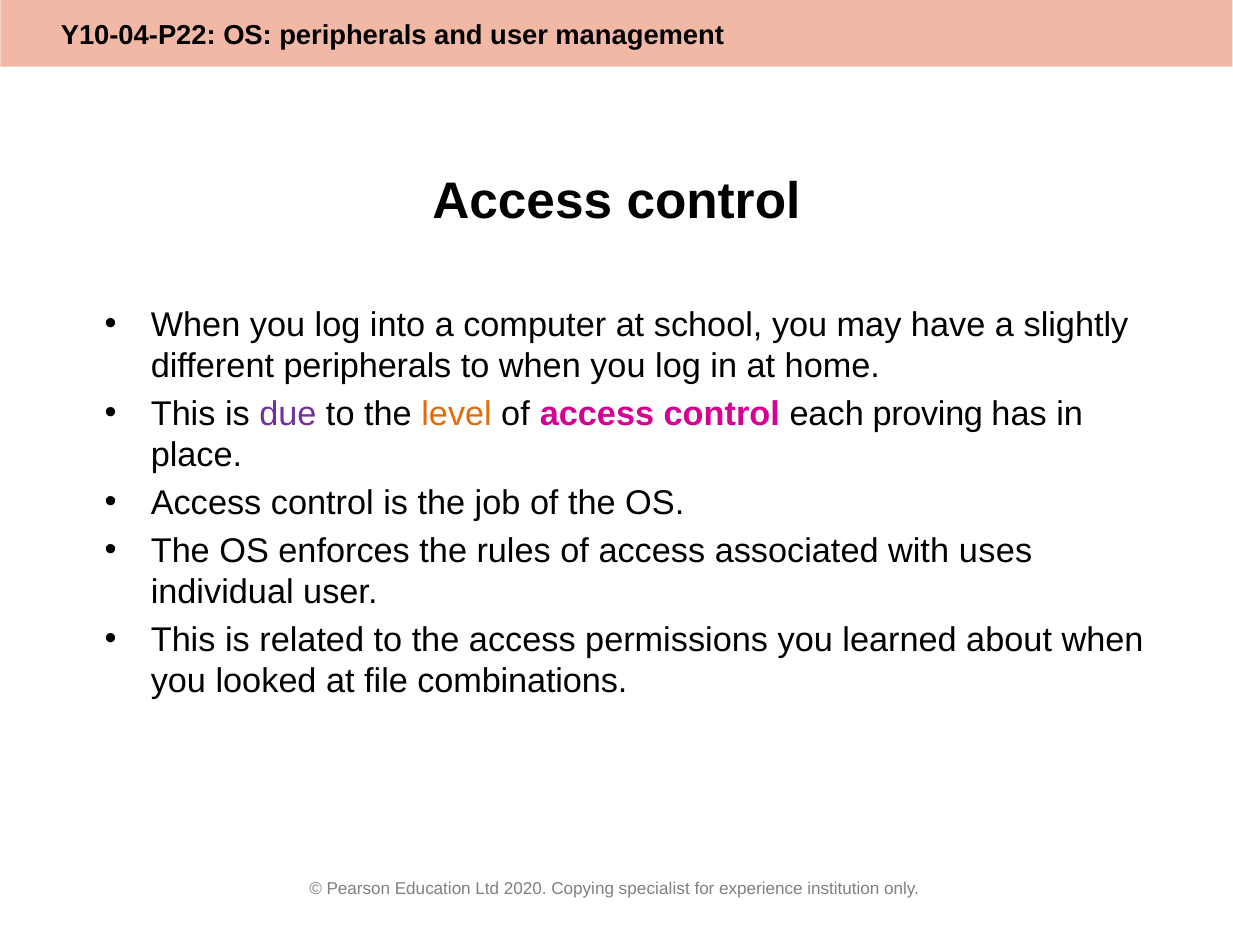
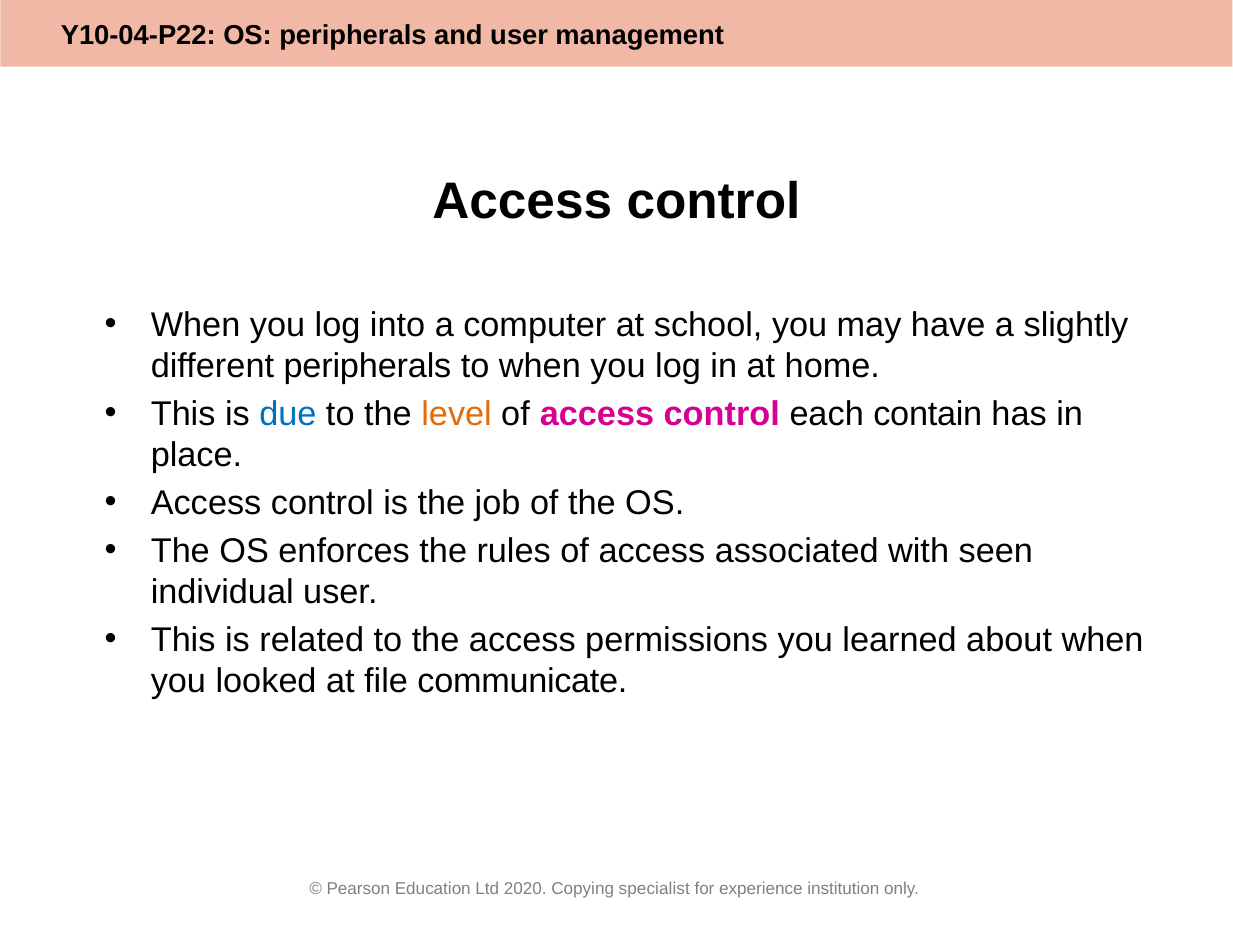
due colour: purple -> blue
proving: proving -> contain
uses: uses -> seen
combinations: combinations -> communicate
